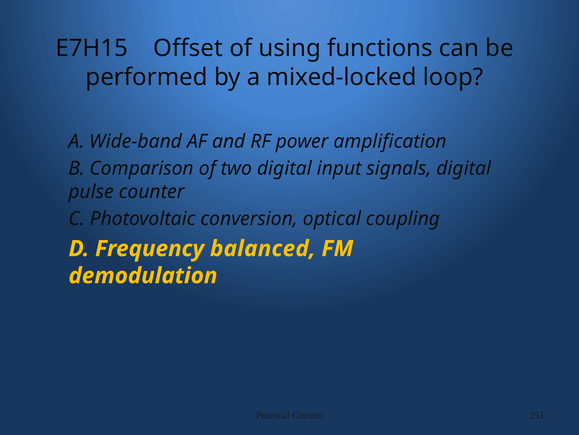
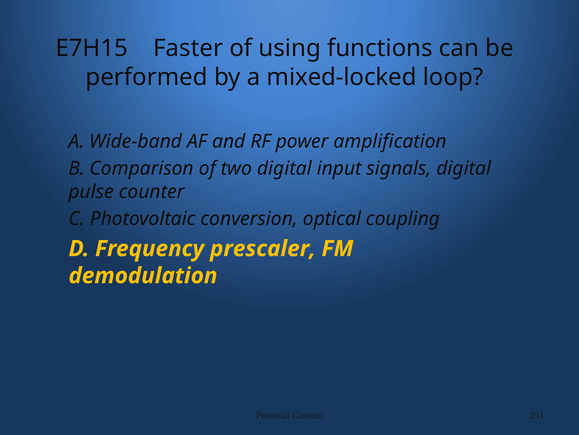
Offset: Offset -> Faster
balanced: balanced -> prescaler
